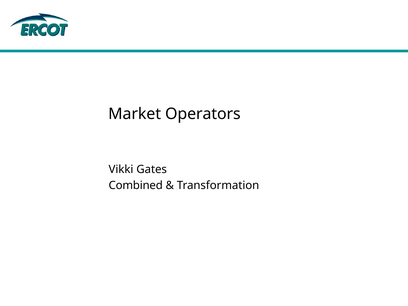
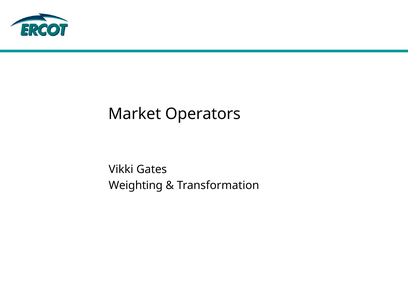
Combined: Combined -> Weighting
